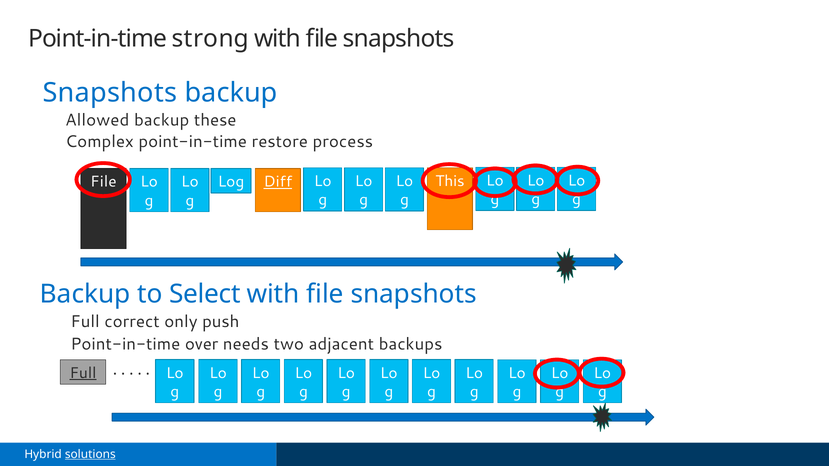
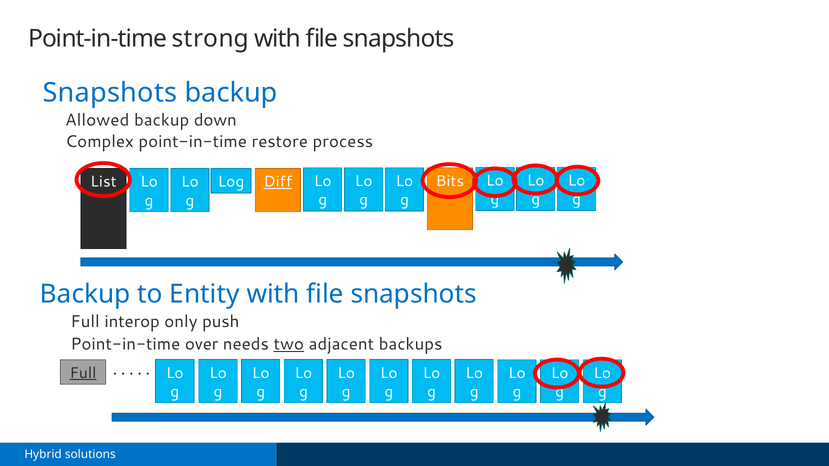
these: these -> down
This: This -> Bits
File at (103, 182): File -> List
Select: Select -> Entity
correct: correct -> interop
two underline: none -> present
solutions underline: present -> none
